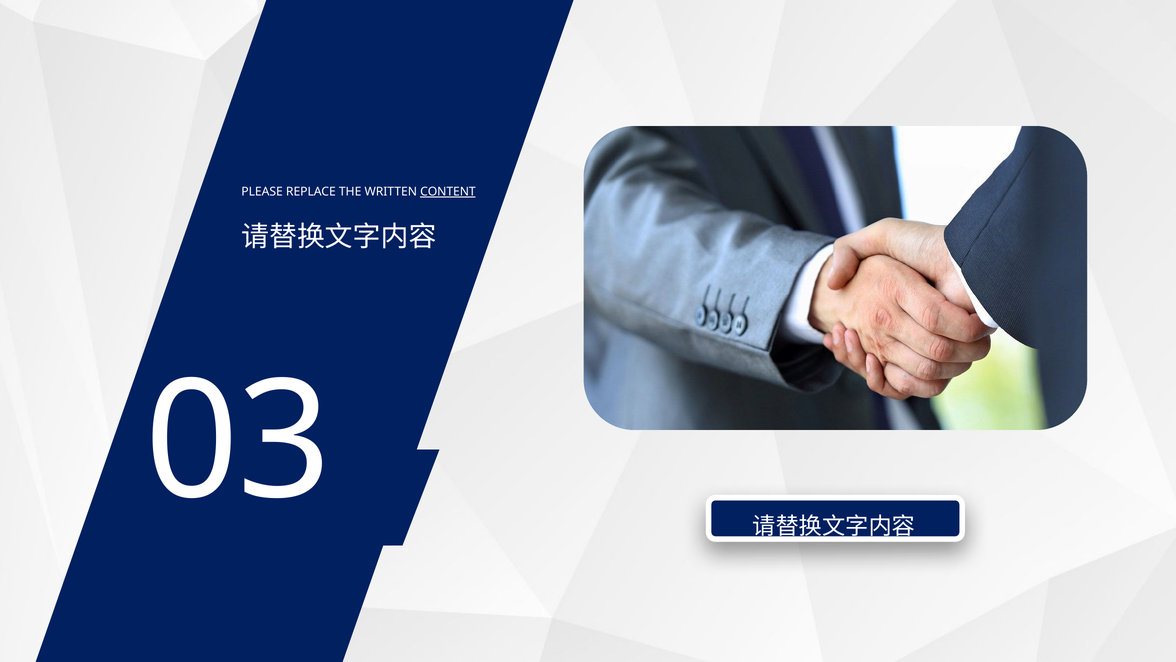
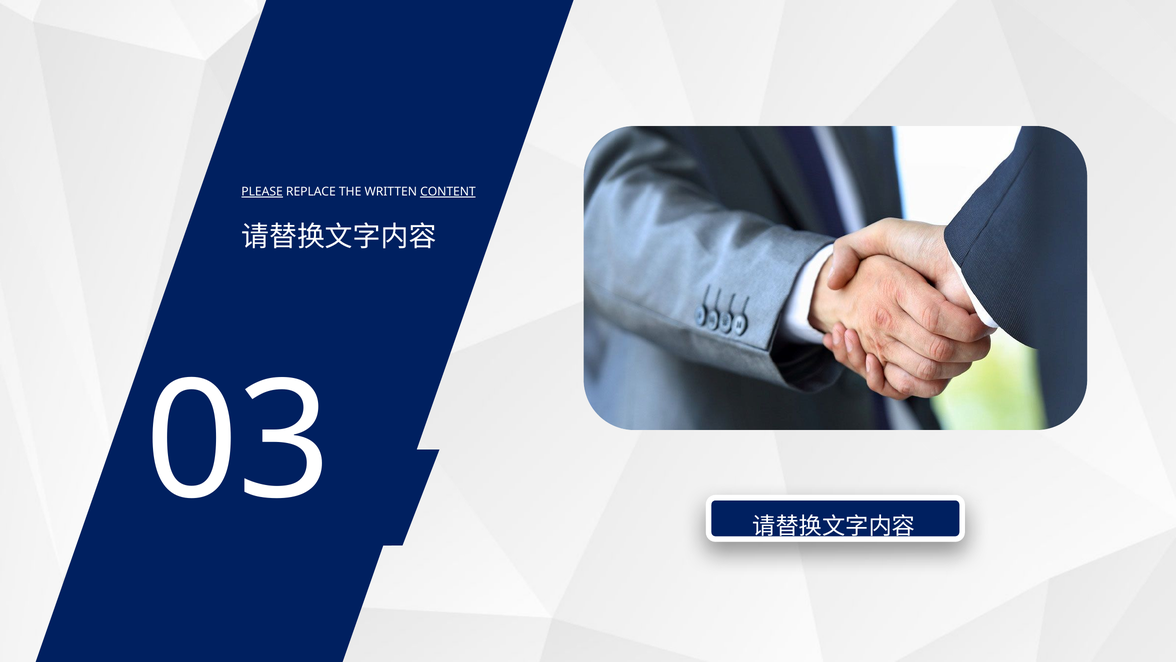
PLEASE underline: none -> present
